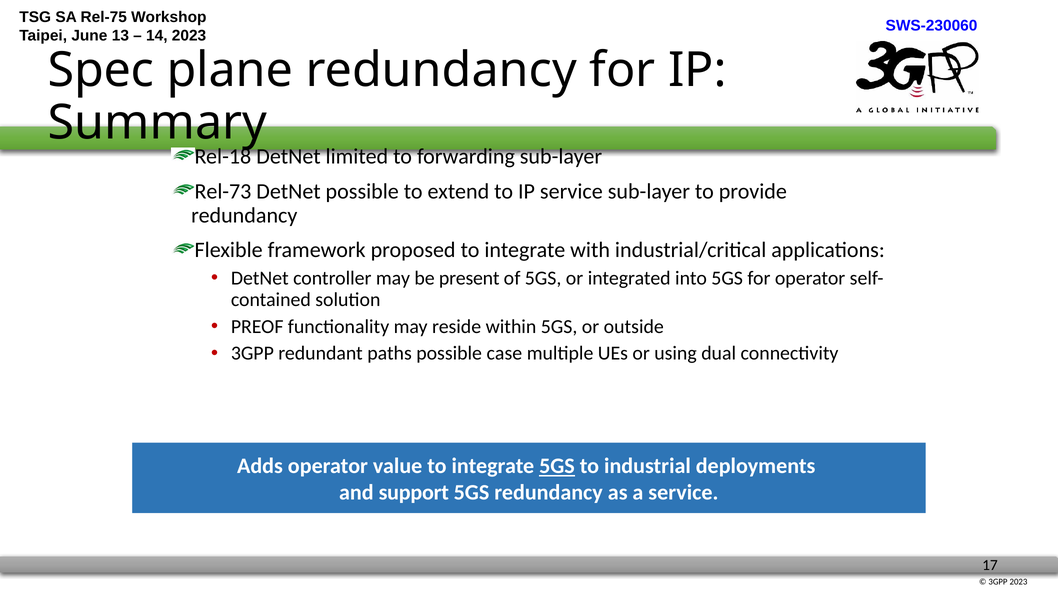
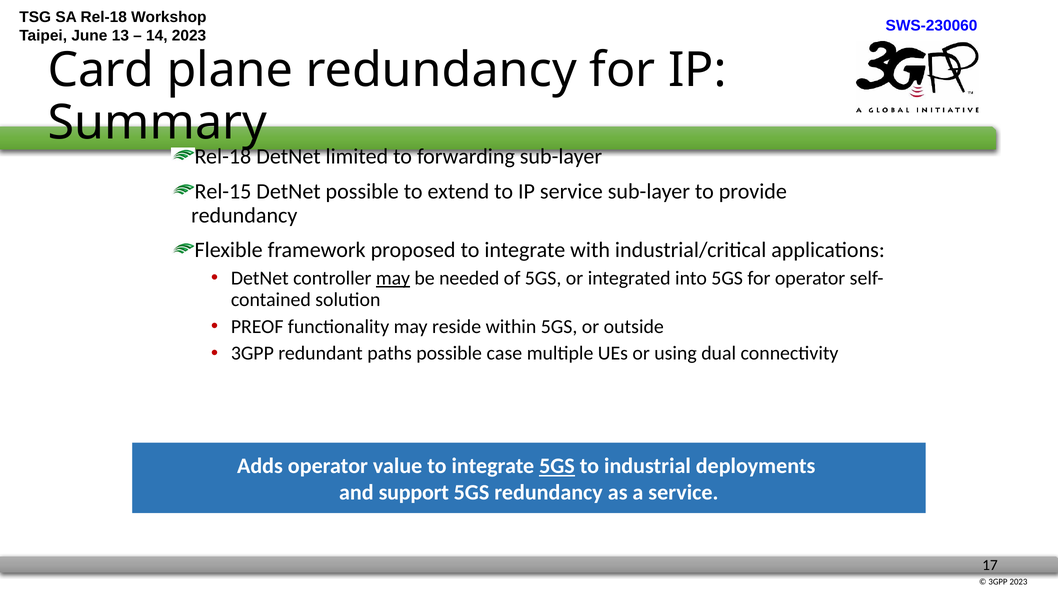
Rel-75 at (104, 17): Rel-75 -> Rel-18
Spec: Spec -> Card
Rel-73: Rel-73 -> Rel-15
may at (393, 278) underline: none -> present
present: present -> needed
